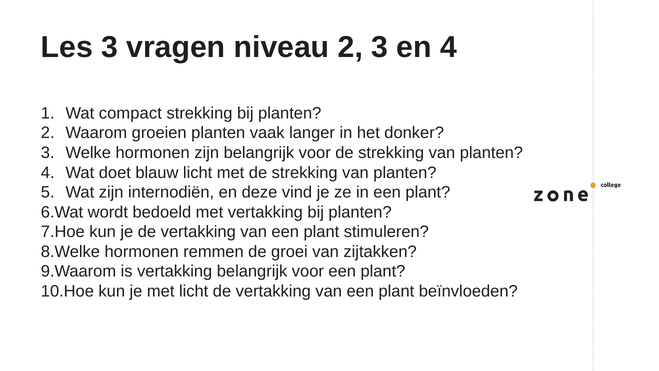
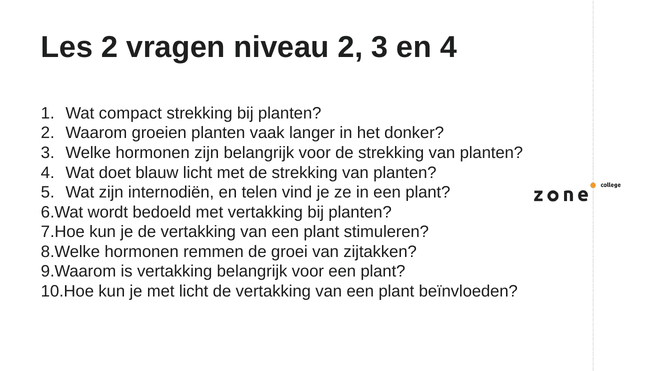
Les 3: 3 -> 2
deze: deze -> telen
